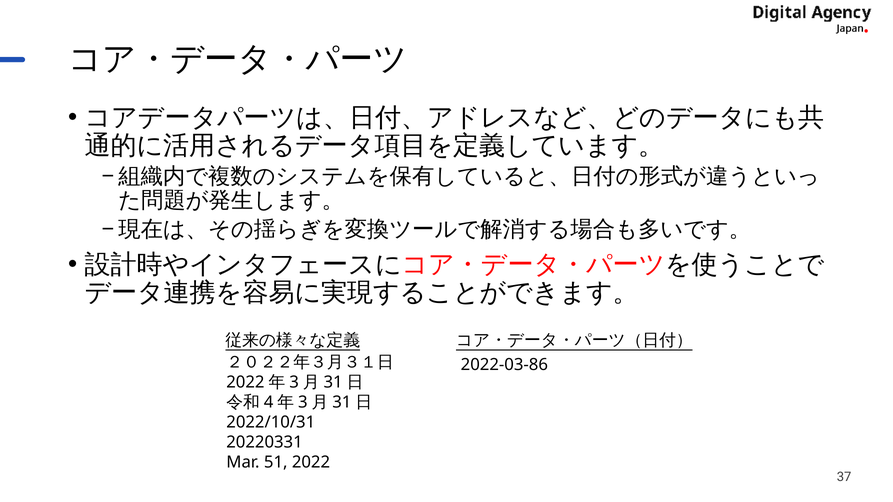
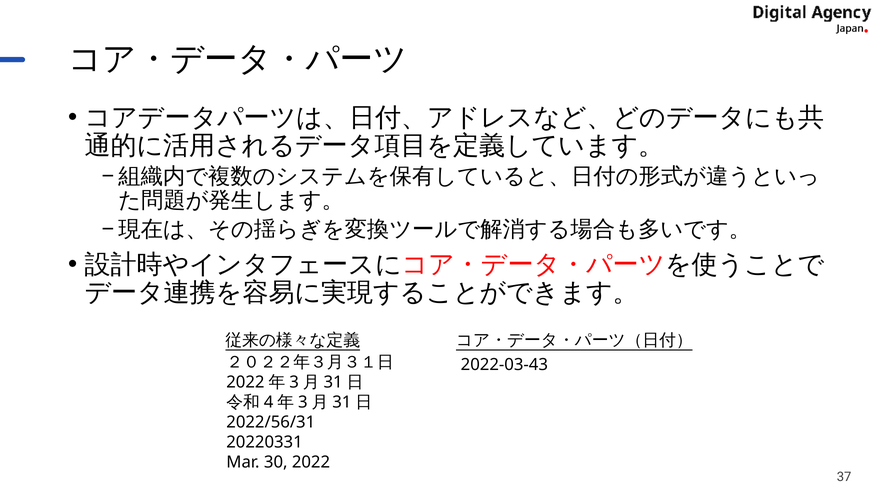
2022-03-86: 2022-03-86 -> 2022-03-43
2022/10/31: 2022/10/31 -> 2022/56/31
51: 51 -> 30
